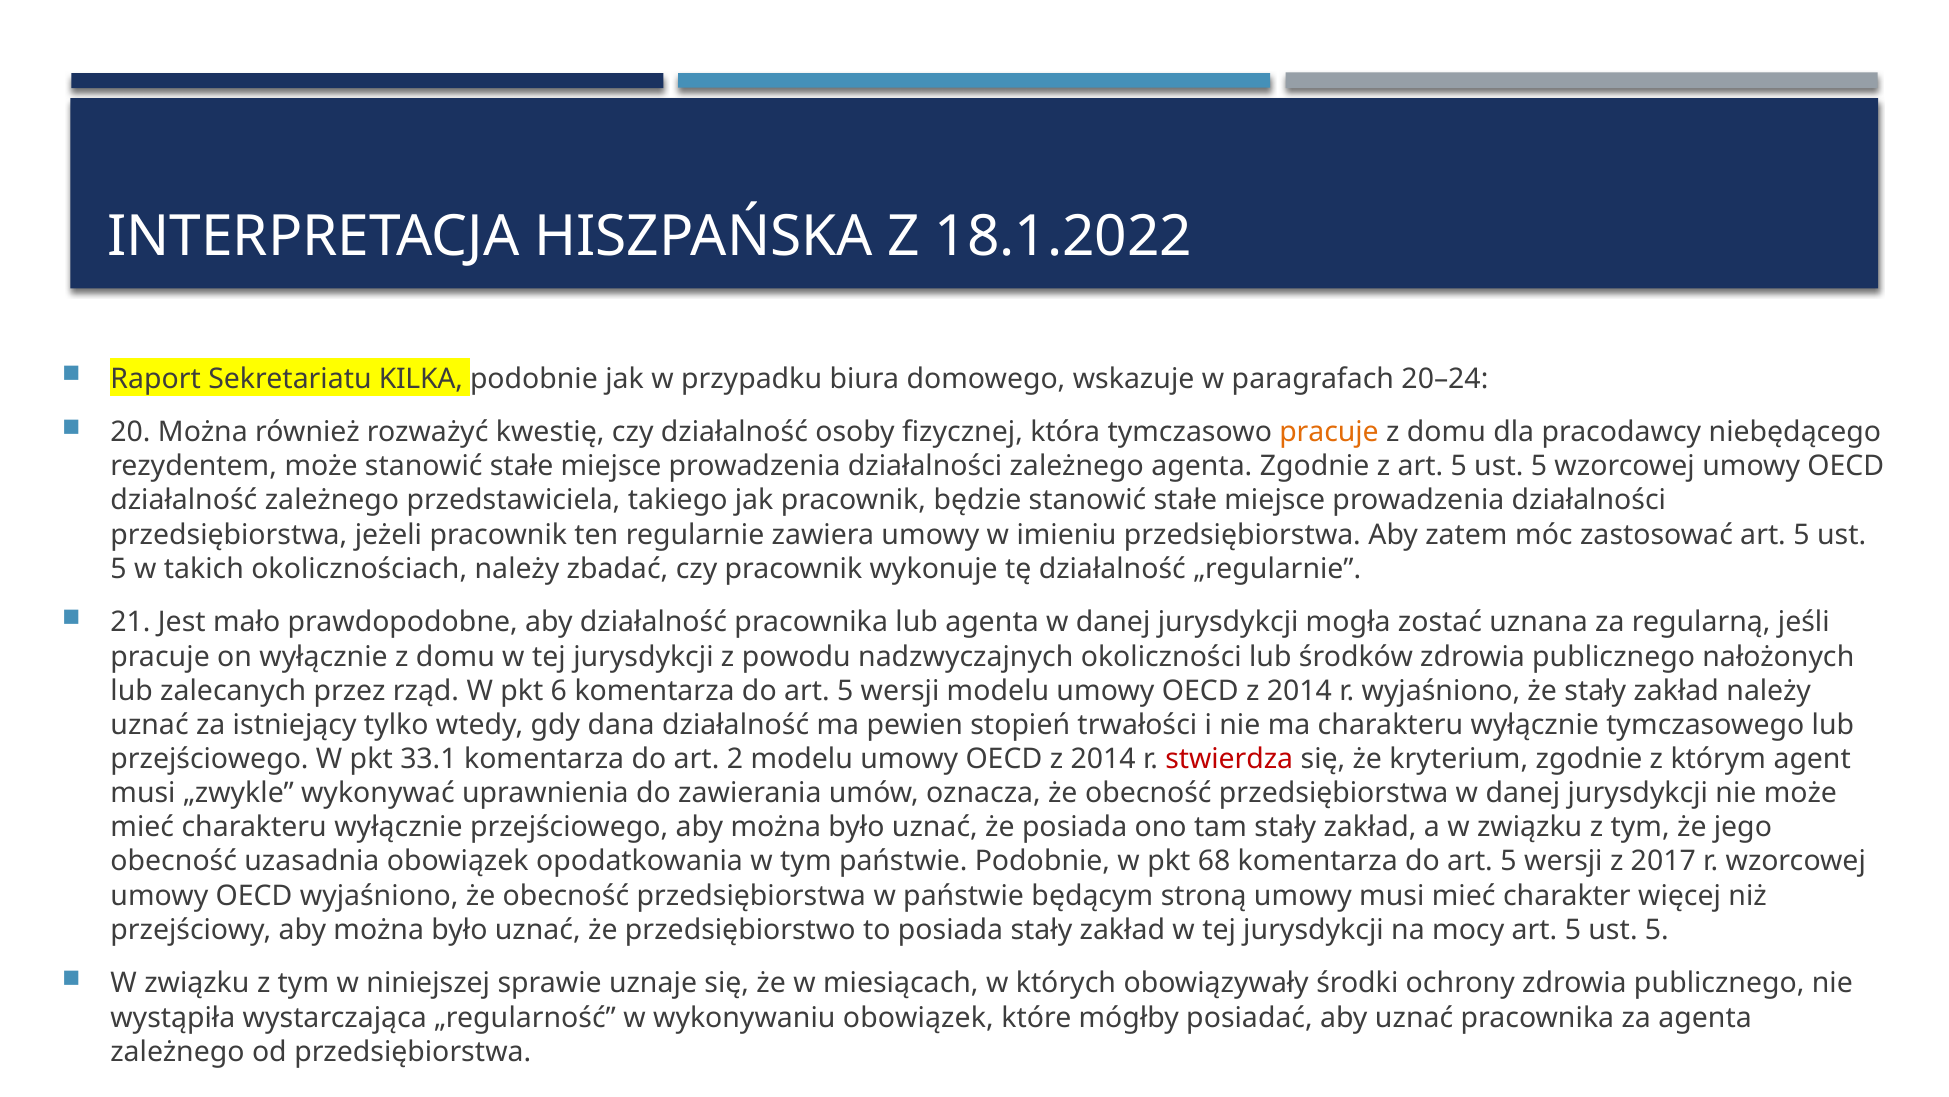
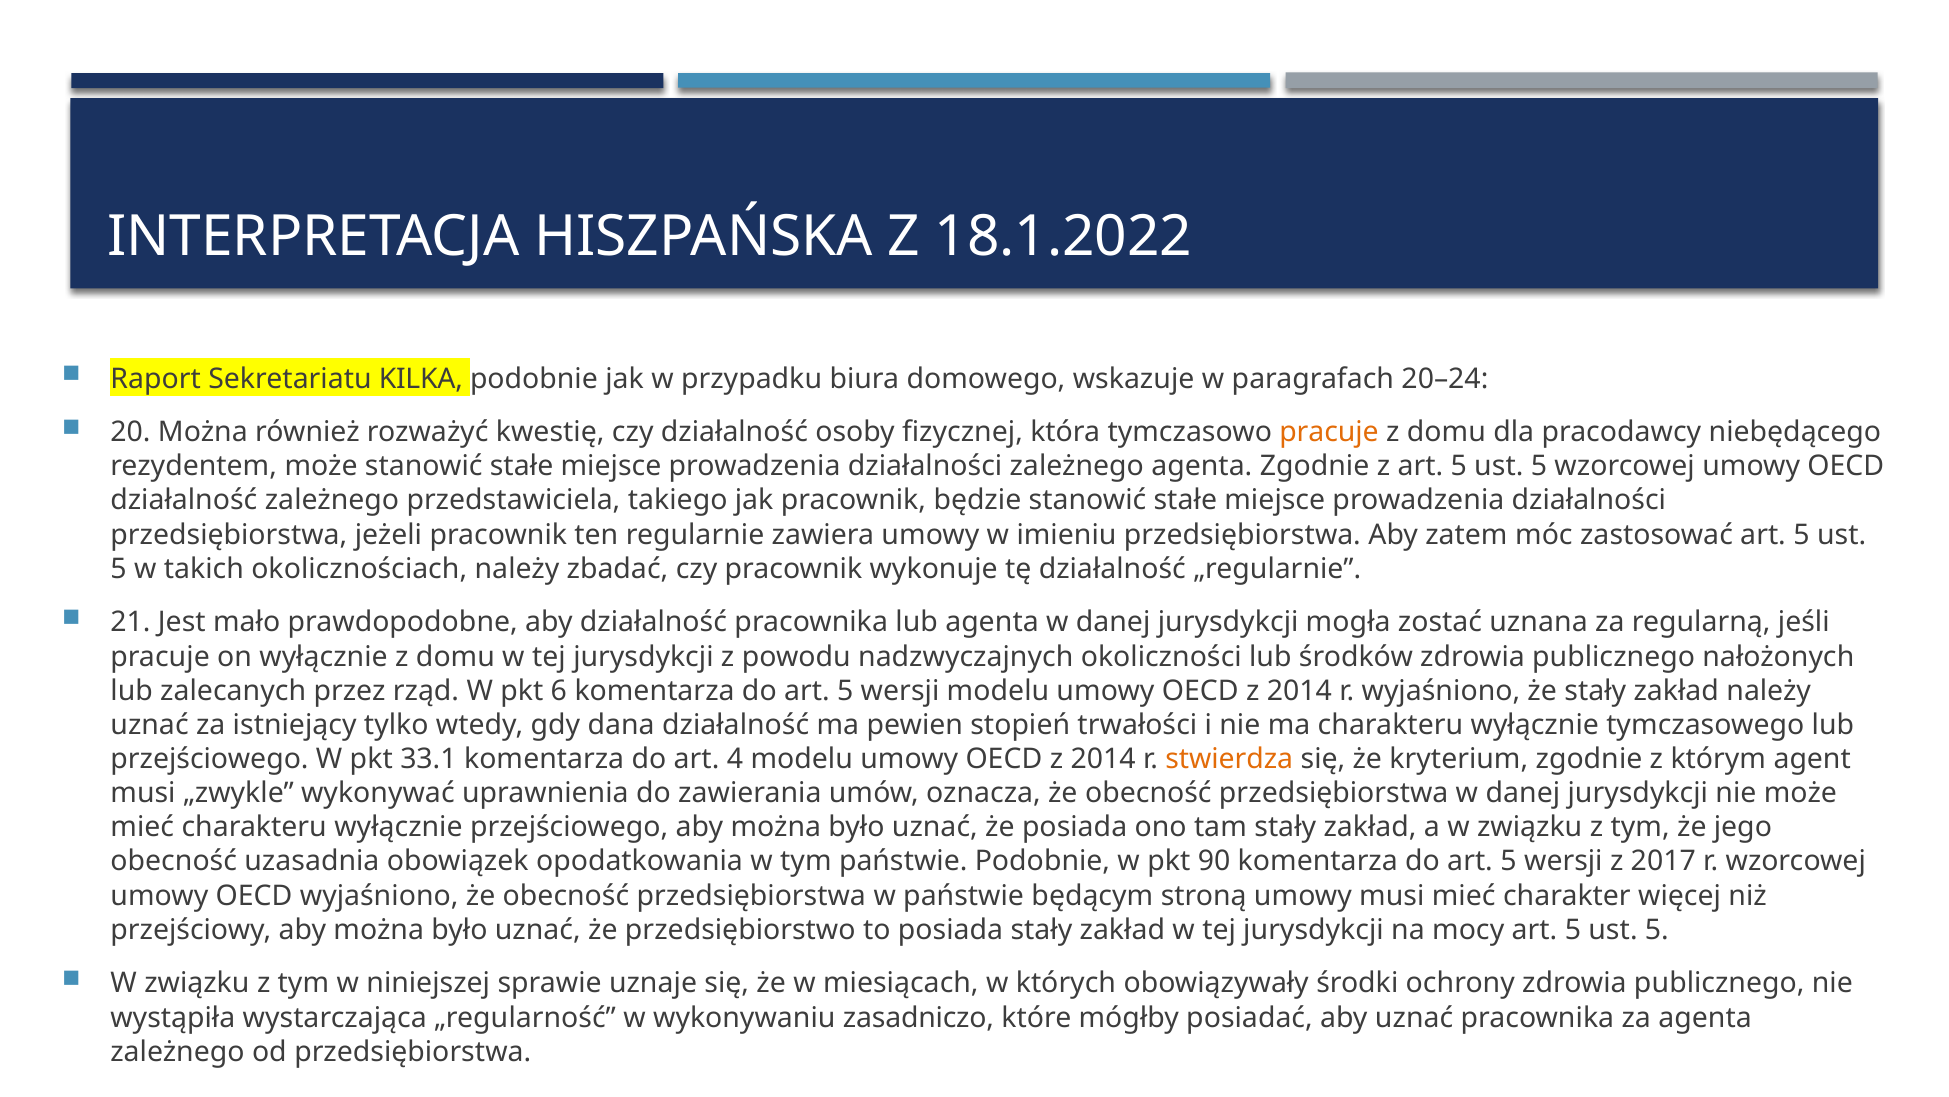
2: 2 -> 4
stwierdza colour: red -> orange
68: 68 -> 90
wykonywaniu obowiązek: obowiązek -> zasadniczo
